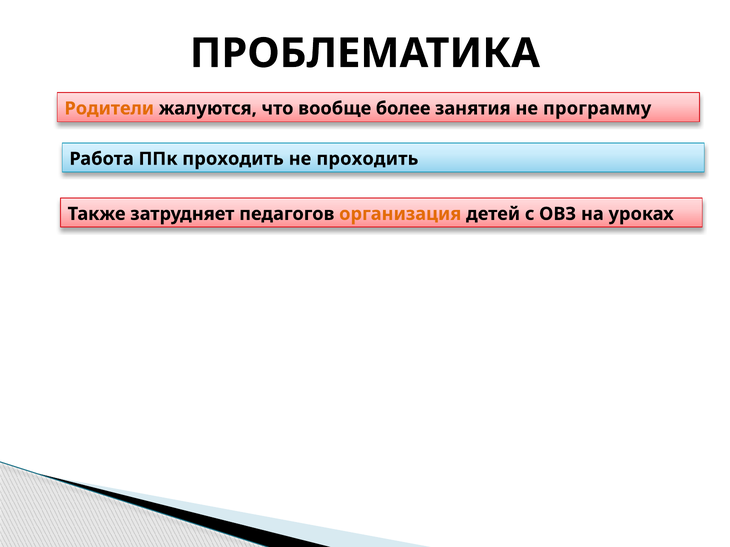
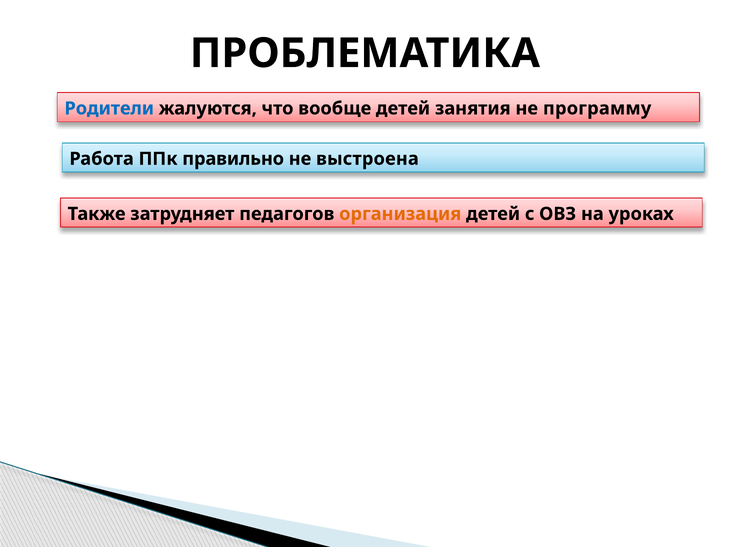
Родители colour: orange -> blue
вообще более: более -> детей
ППк проходить: проходить -> правильно
не проходить: проходить -> выстроена
